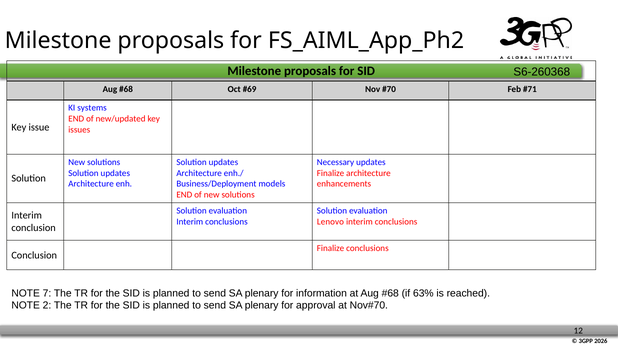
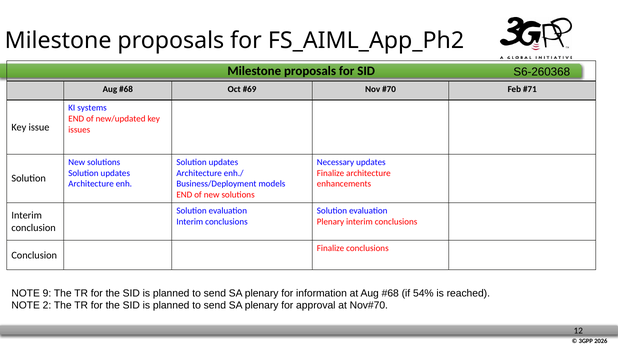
Lenovo at (330, 221): Lenovo -> Plenary
7: 7 -> 9
63%: 63% -> 54%
